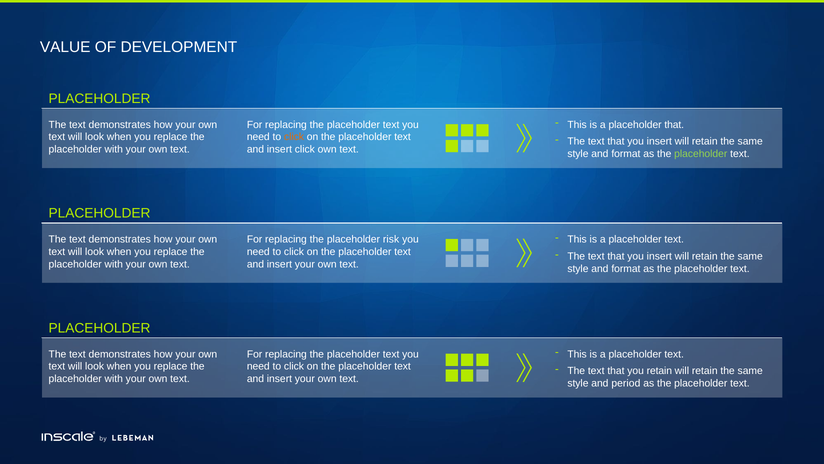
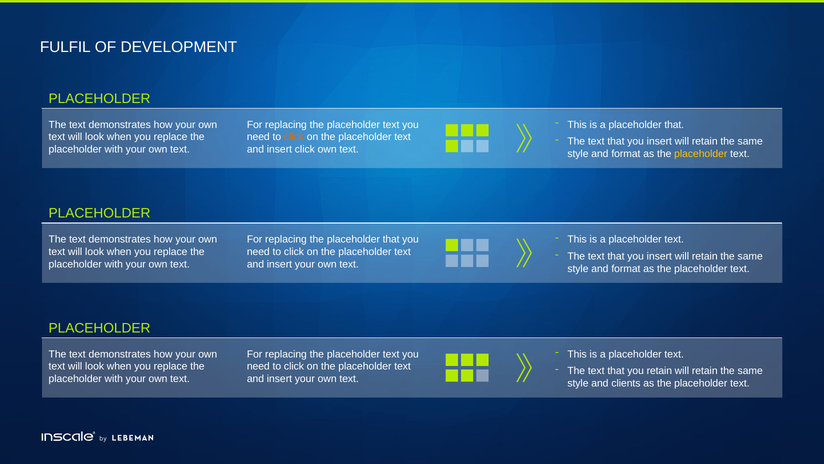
VALUE: VALUE -> FULFIL
placeholder at (701, 154) colour: light green -> yellow
the placeholder risk: risk -> that
period: period -> clients
